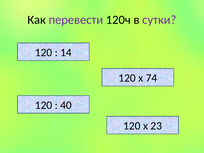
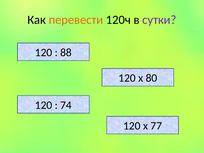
перевести colour: purple -> orange
14: 14 -> 88
74: 74 -> 80
40: 40 -> 74
23: 23 -> 77
